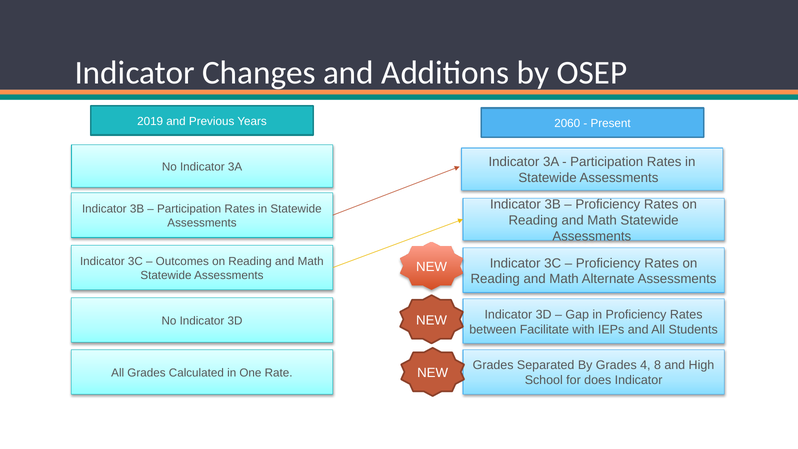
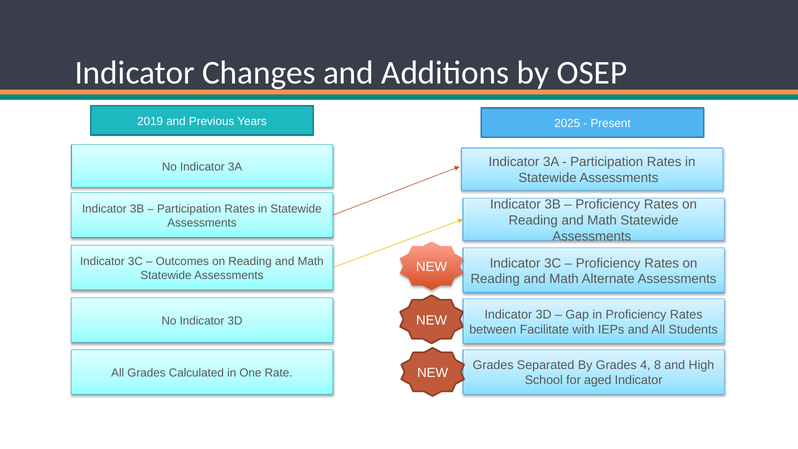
2060: 2060 -> 2025
does: does -> aged
